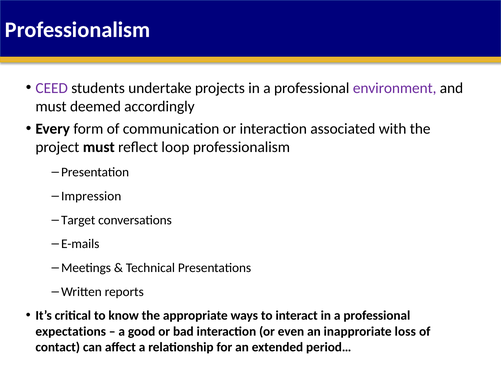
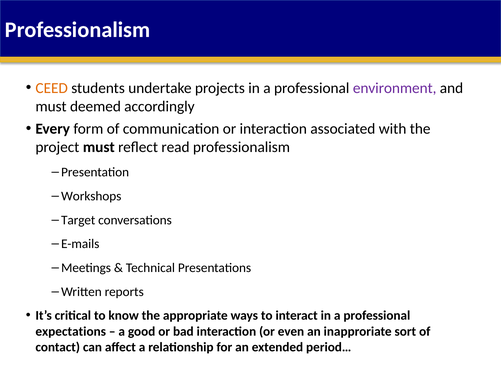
CEED colour: purple -> orange
loop: loop -> read
Impression: Impression -> Workshops
loss: loss -> sort
